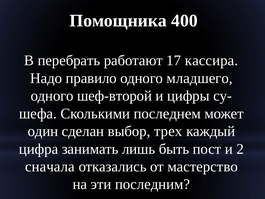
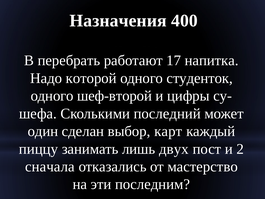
Помощника: Помощника -> Назначения
кассира: кассира -> напитка
правило: правило -> которой
младшего: младшего -> студенток
последнем: последнем -> последний
трех: трех -> карт
цифра: цифра -> пиццу
быть: быть -> двух
